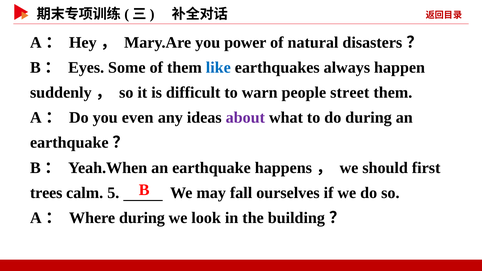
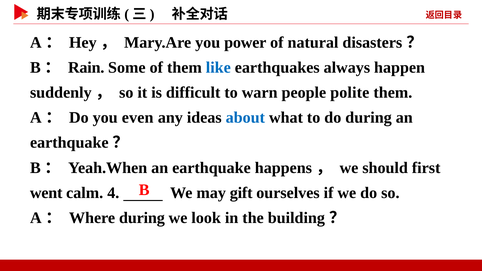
Eyes: Eyes -> Rain
street: street -> polite
about colour: purple -> blue
trees: trees -> went
5: 5 -> 4
fall: fall -> gift
